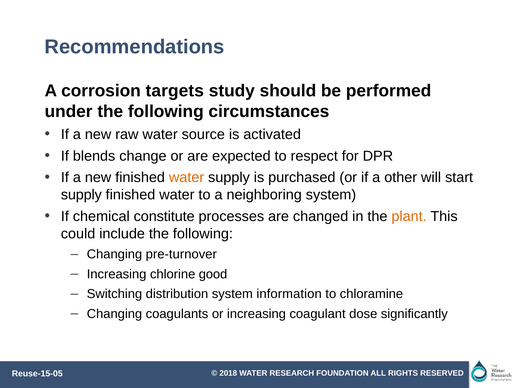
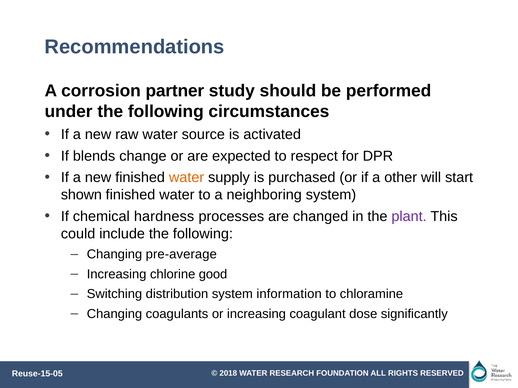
targets: targets -> partner
supply at (81, 195): supply -> shown
constitute: constitute -> hardness
plant colour: orange -> purple
pre-turnover: pre-turnover -> pre-average
